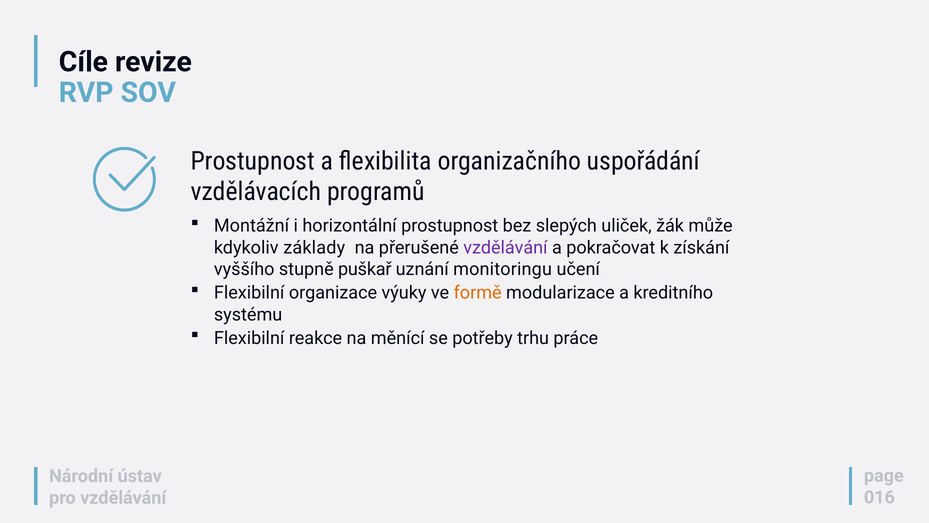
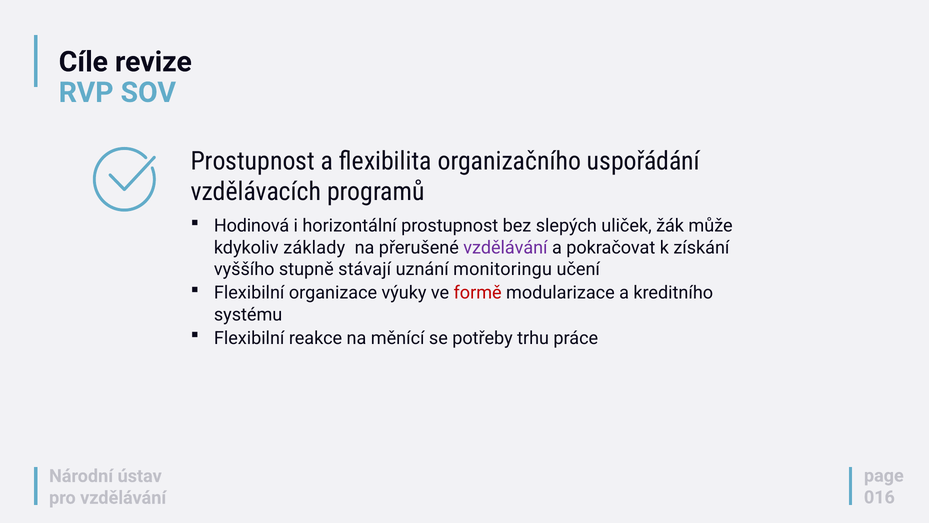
Montážní: Montážní -> Hodinová
puškař: puškař -> stávají
formě colour: orange -> red
